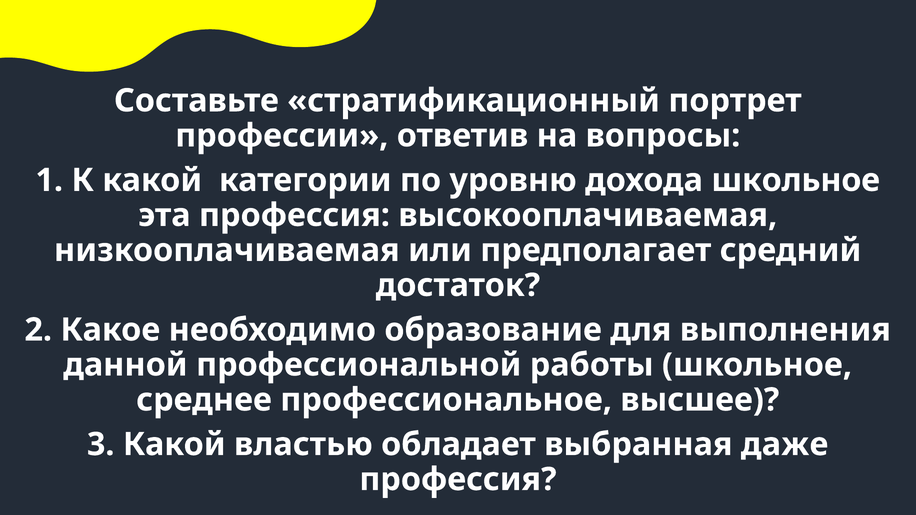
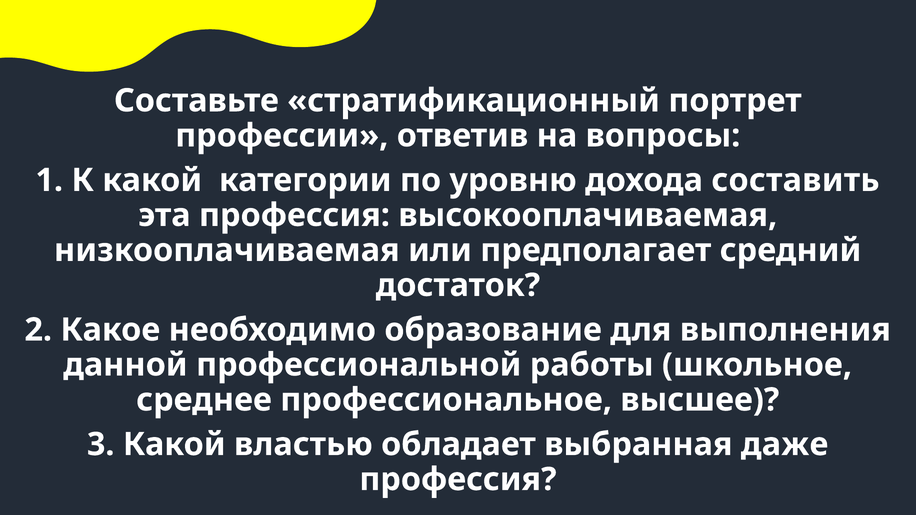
дохода школьное: школьное -> составить
